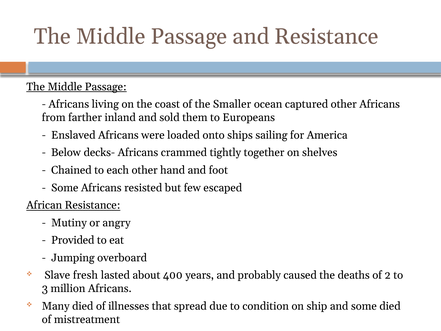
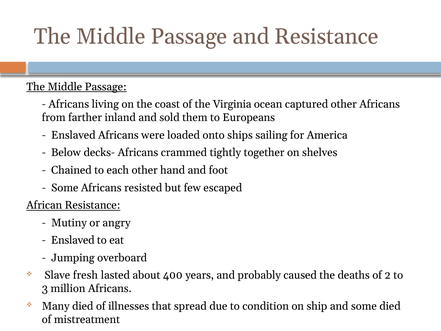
Smaller: Smaller -> Virginia
Provided at (73, 240): Provided -> Enslaved
